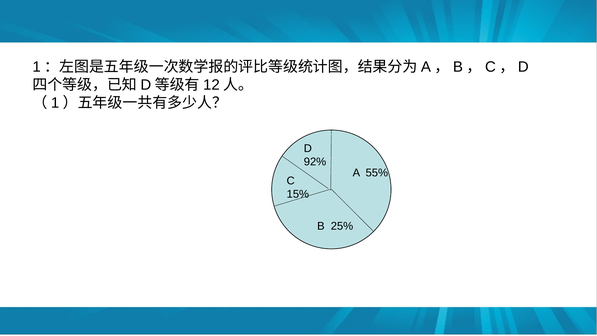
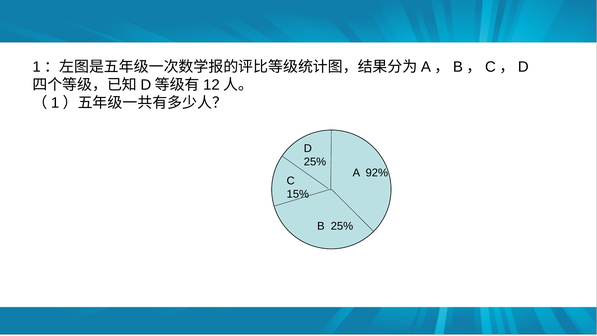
92% at (315, 162): 92% -> 25%
55%: 55% -> 92%
